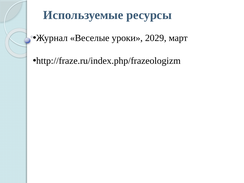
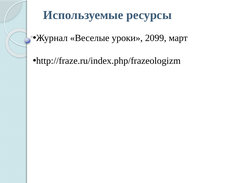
2029: 2029 -> 2099
